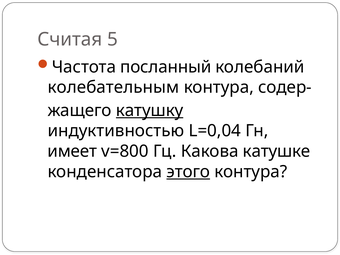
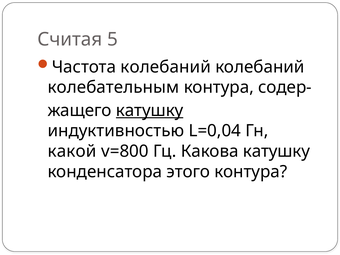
Частота посланный: посланный -> колебаний
имеет: имеет -> какой
Какова катушке: катушке -> катушку
этого underline: present -> none
